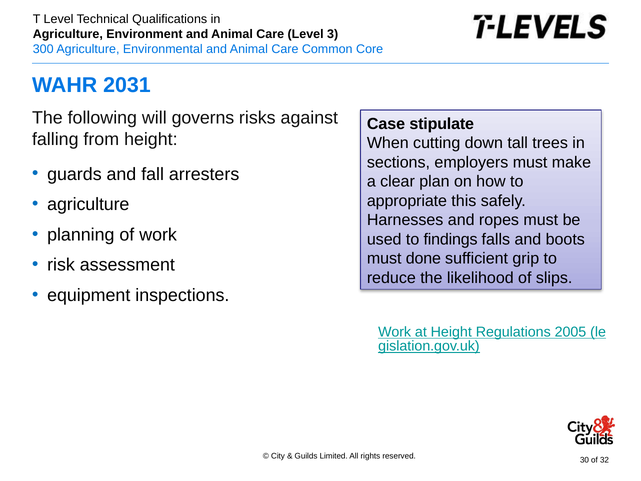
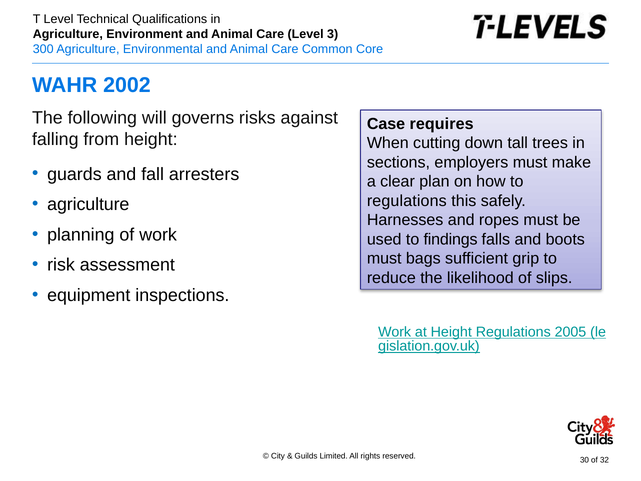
2031: 2031 -> 2002
stipulate: stipulate -> requires
appropriate at (407, 201): appropriate -> regulations
done: done -> bags
